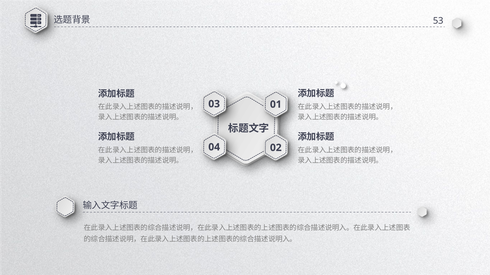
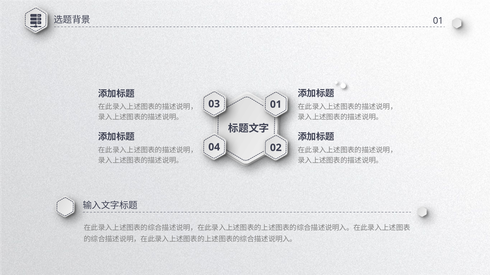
53 at (438, 21): 53 -> 01
